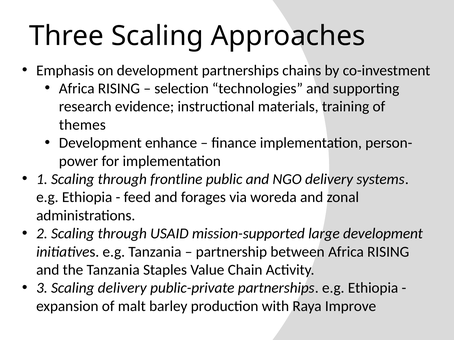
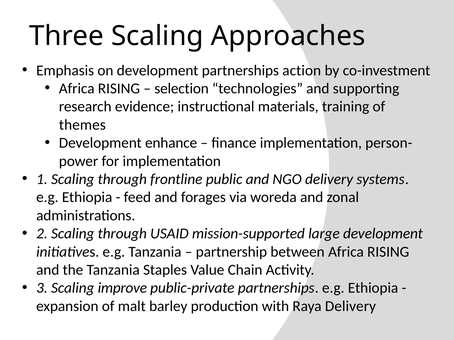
chains: chains -> action
Scaling delivery: delivery -> improve
Raya Improve: Improve -> Delivery
